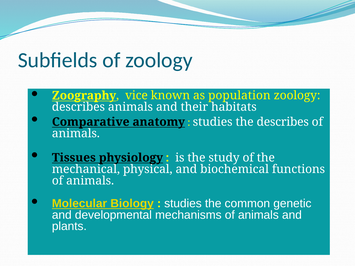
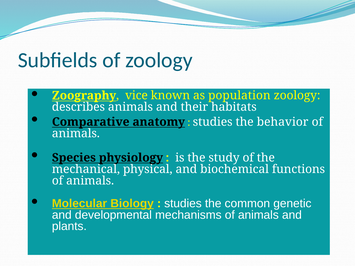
the describes: describes -> behavior
Tissues: Tissues -> Species
